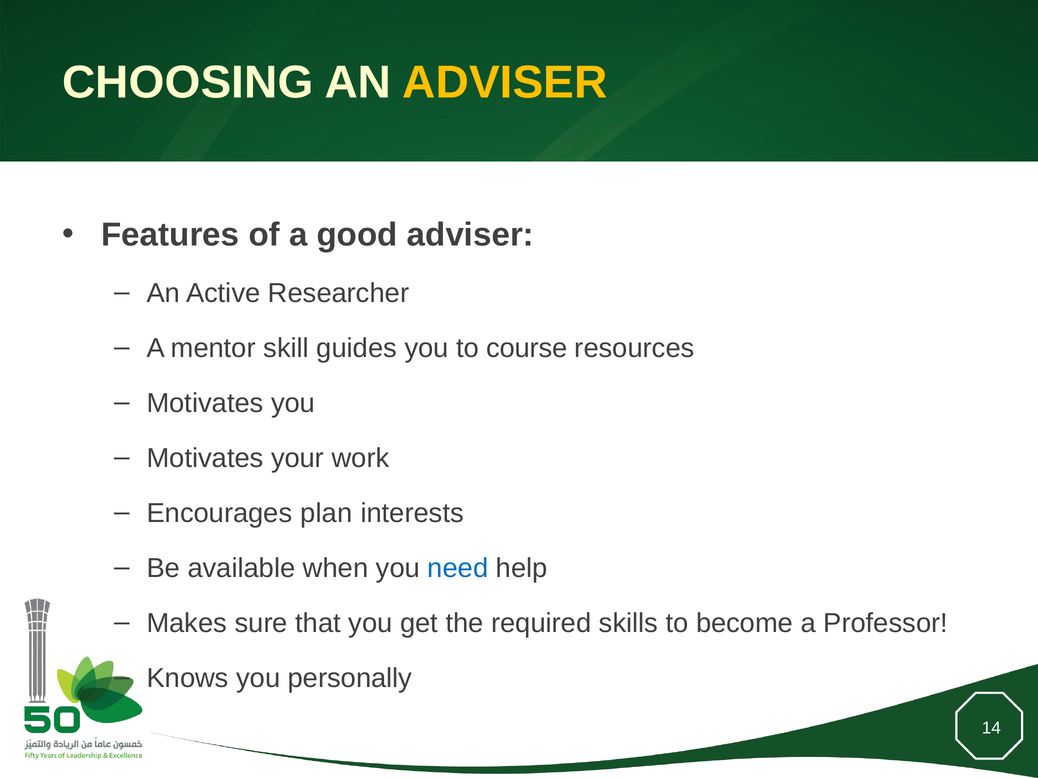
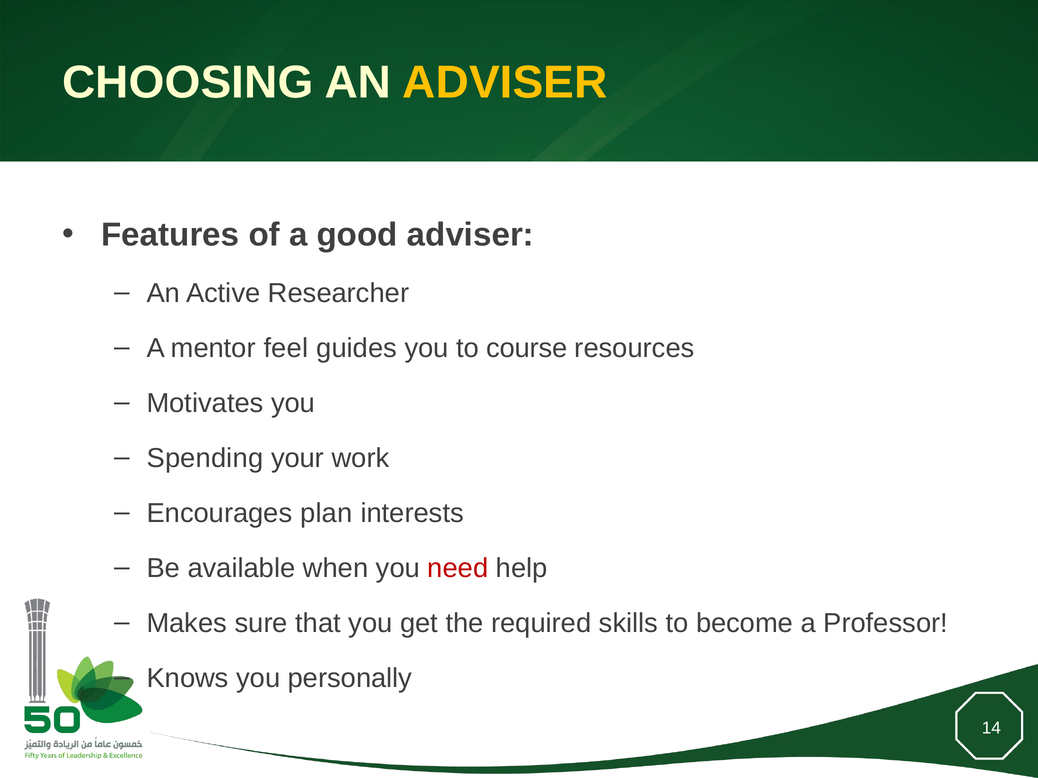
skill: skill -> feel
Motivates at (205, 458): Motivates -> Spending
need colour: blue -> red
